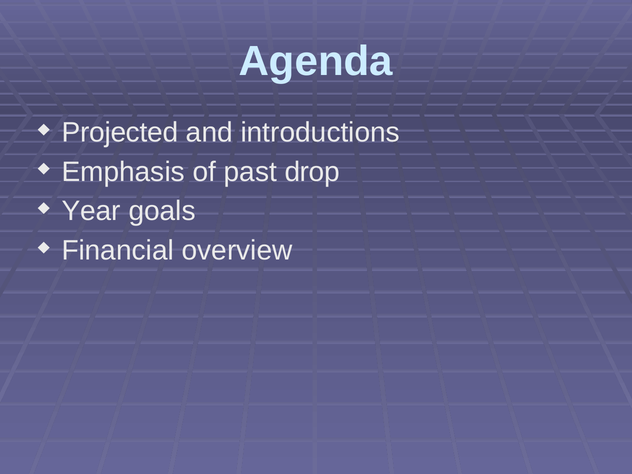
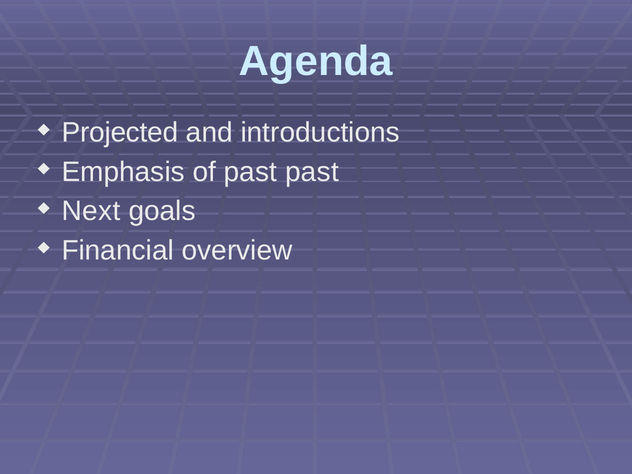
past drop: drop -> past
Year: Year -> Next
